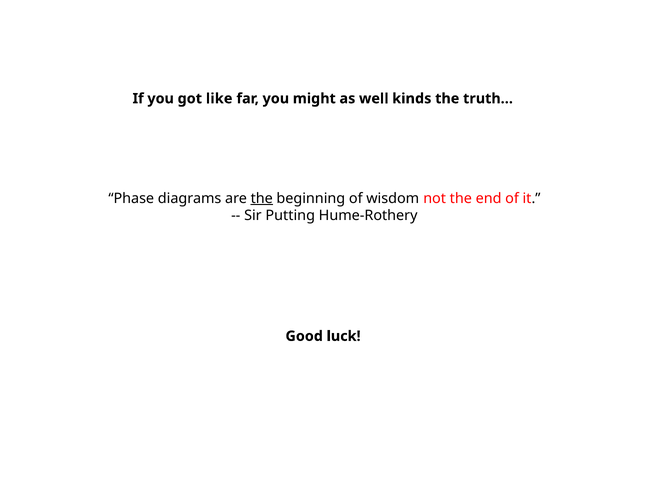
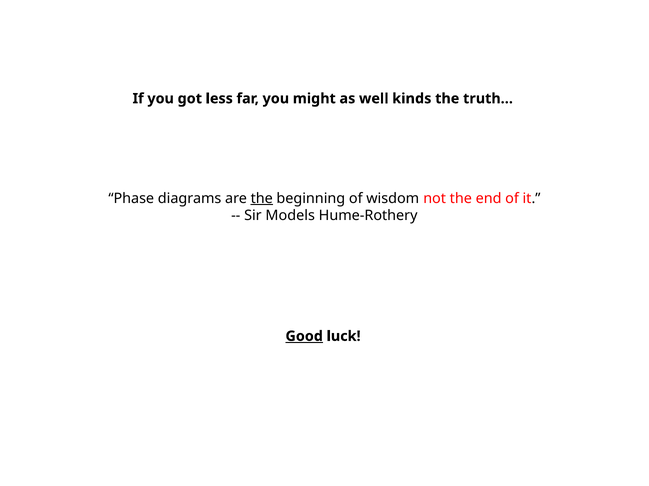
like: like -> less
Putting: Putting -> Models
Good underline: none -> present
